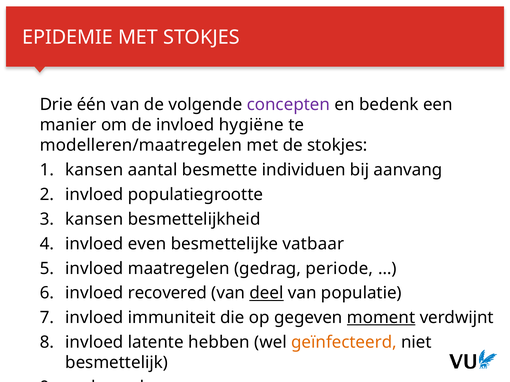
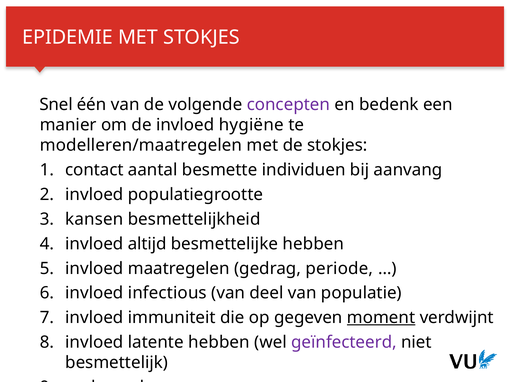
Drie: Drie -> Snel
kansen at (94, 170): kansen -> contact
even: even -> altijd
besmettelijke vatbaar: vatbaar -> hebben
recovered: recovered -> infectious
deel underline: present -> none
geïnfecteerd colour: orange -> purple
